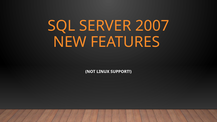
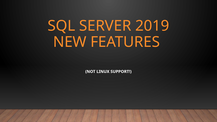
2007: 2007 -> 2019
